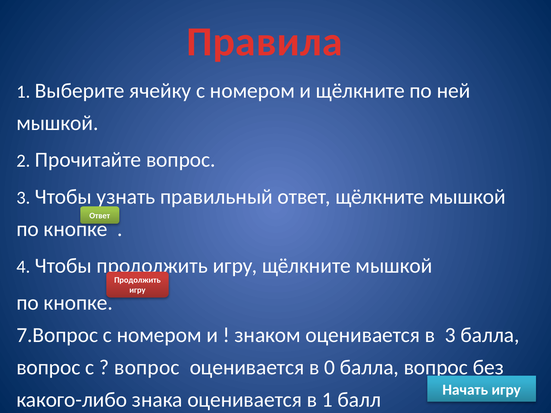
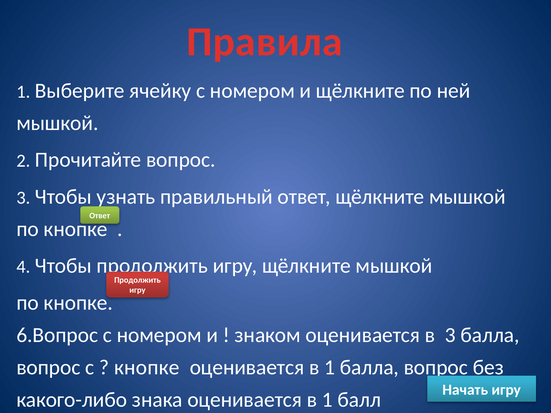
7.Вопрос: 7.Вопрос -> 6.Вопрос
вопрос at (147, 368): вопрос -> кнопке
0 at (330, 368): 0 -> 1
